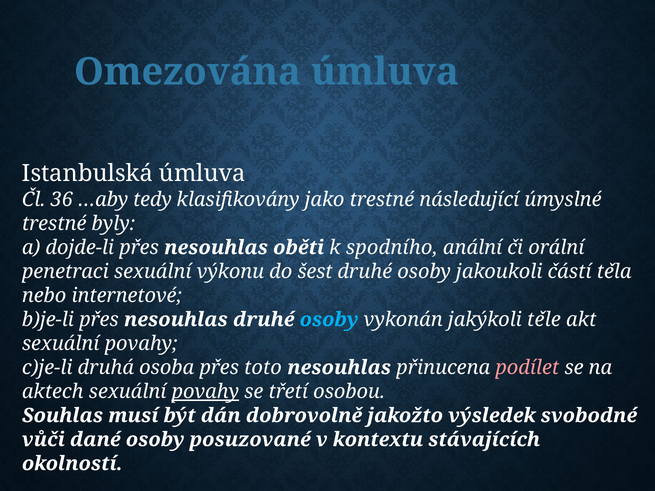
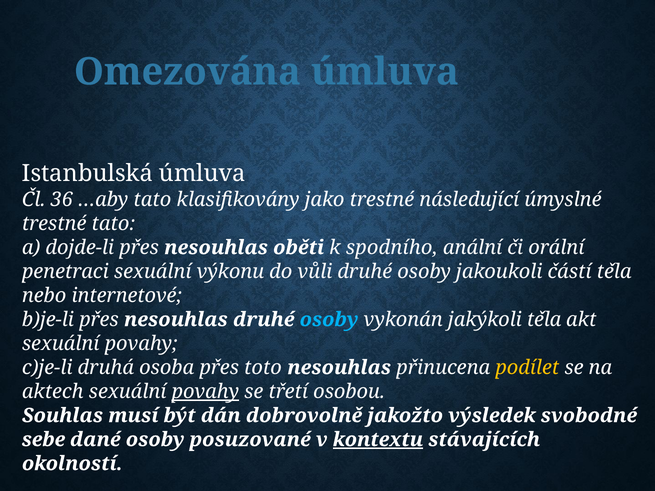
…aby tedy: tedy -> tato
trestné byly: byly -> tato
šest: šest -> vůli
jakýkoli těle: těle -> těla
podílet colour: pink -> yellow
vůči: vůči -> sebe
kontextu underline: none -> present
